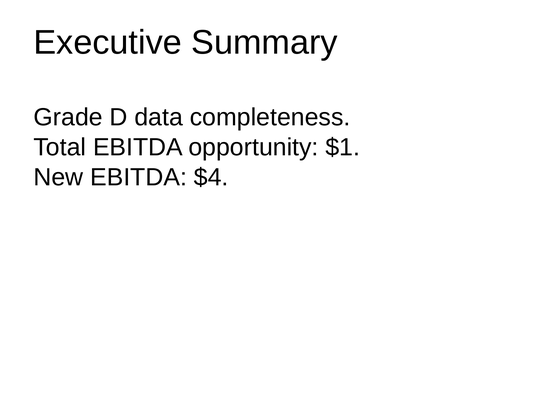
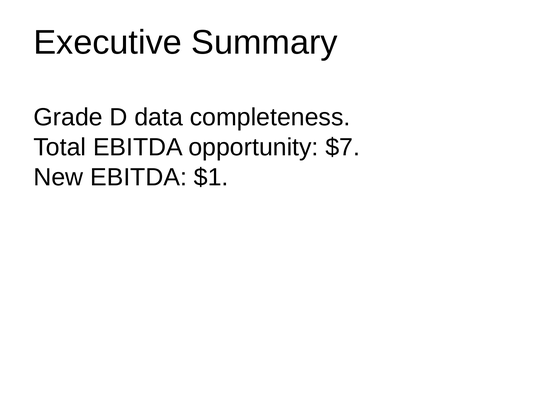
$1: $1 -> $7
$4: $4 -> $1
